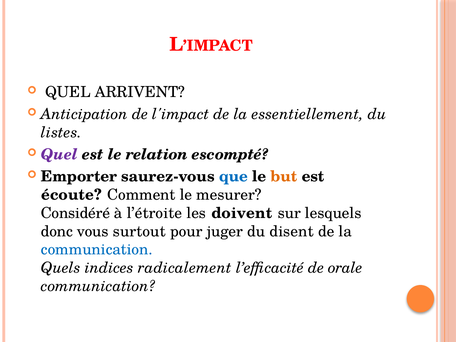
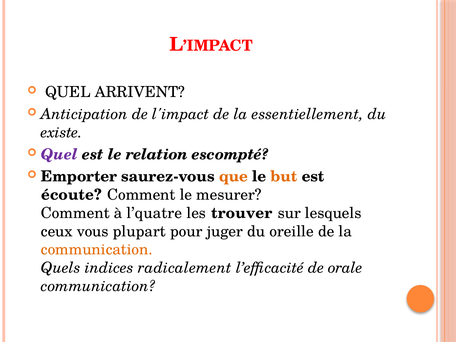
listes: listes -> existe
que colour: blue -> orange
Considéré at (75, 213): Considéré -> Comment
l’étroite: l’étroite -> l’quatre
doivent: doivent -> trouver
donc: donc -> ceux
surtout: surtout -> plupart
disent: disent -> oreille
communication at (97, 250) colour: blue -> orange
